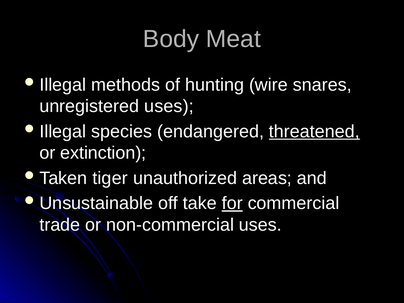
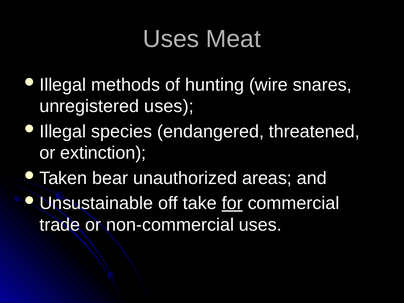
Body at (171, 39): Body -> Uses
threatened underline: present -> none
tiger: tiger -> bear
